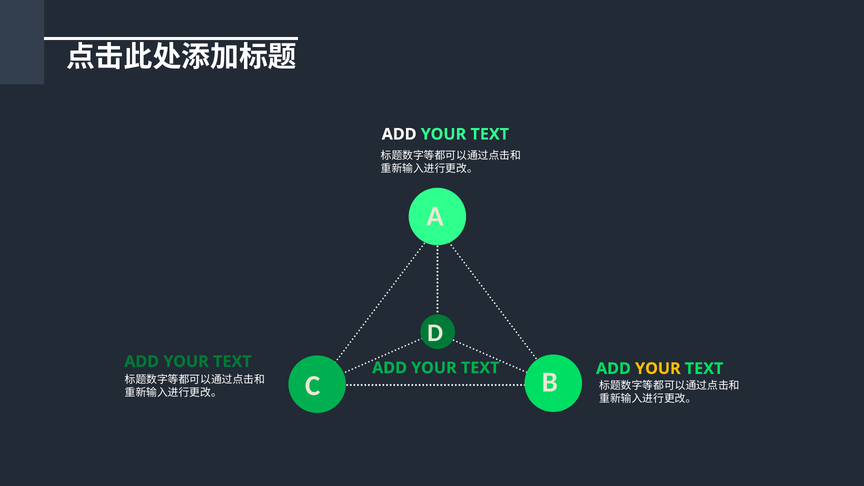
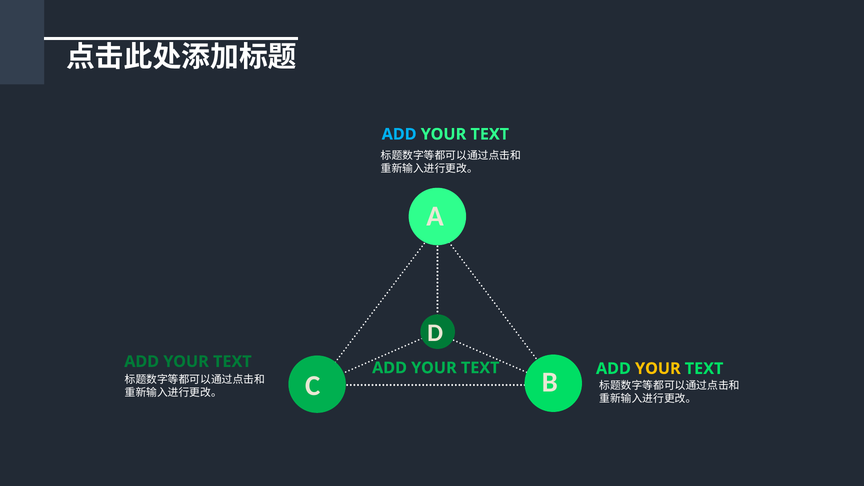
ADD at (399, 134) colour: white -> light blue
